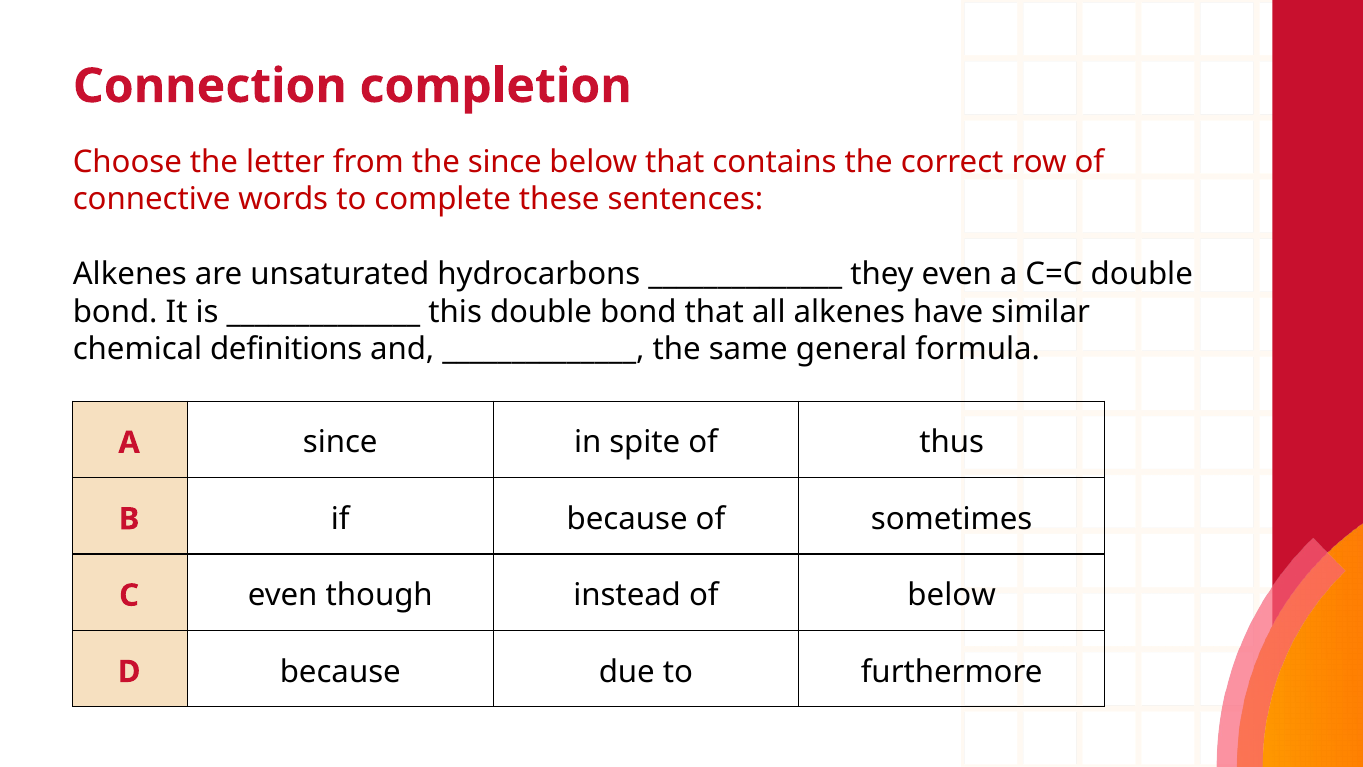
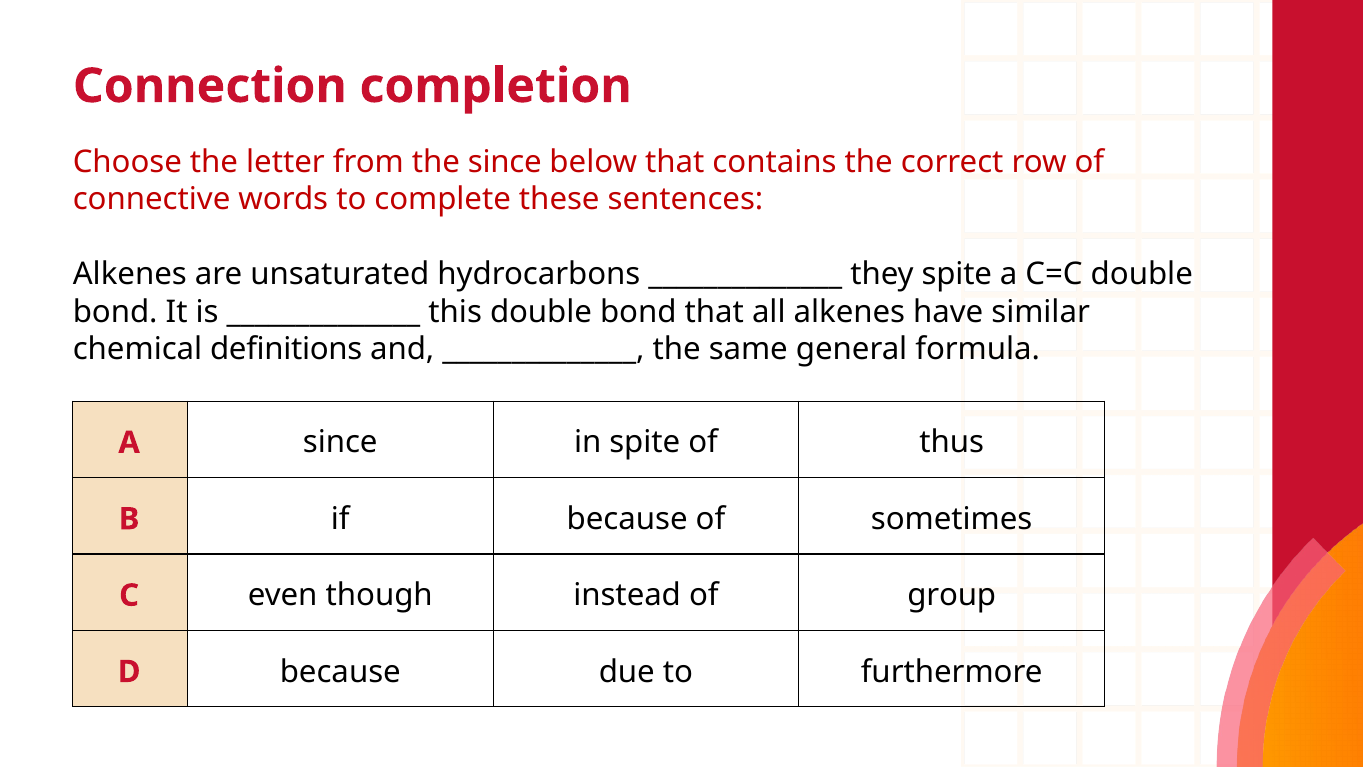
they even: even -> spite
of below: below -> group
